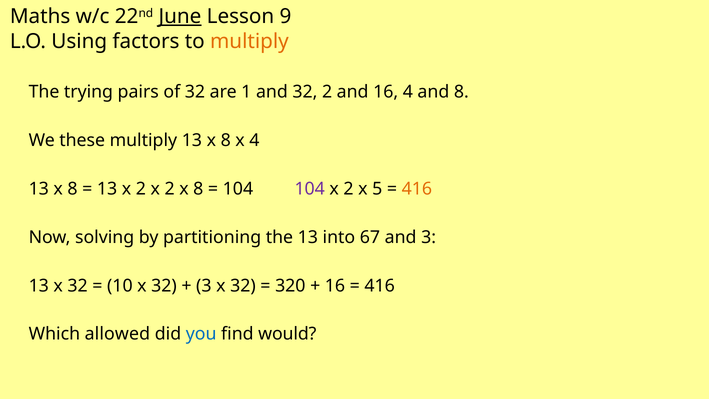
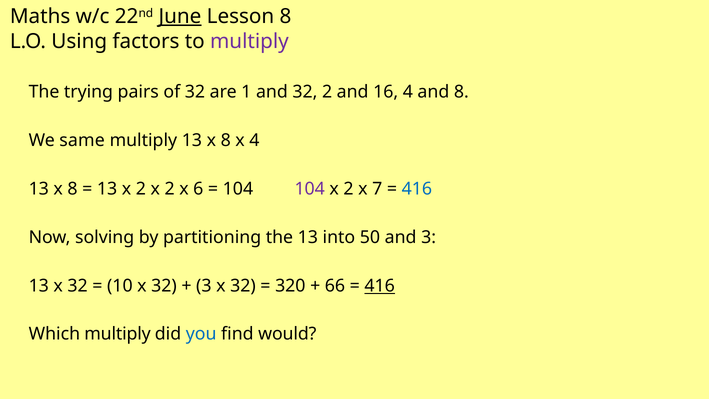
Lesson 9: 9 -> 8
multiply at (249, 41) colour: orange -> purple
these: these -> same
2 x 8: 8 -> 6
5: 5 -> 7
416 at (417, 189) colour: orange -> blue
67: 67 -> 50
16 at (335, 286): 16 -> 66
416 at (380, 286) underline: none -> present
Which allowed: allowed -> multiply
